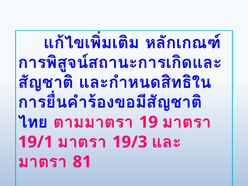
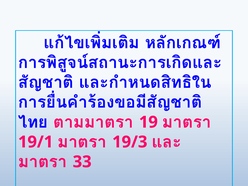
81: 81 -> 33
